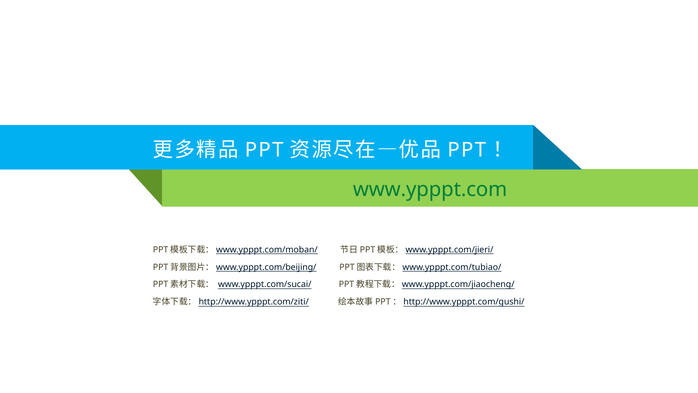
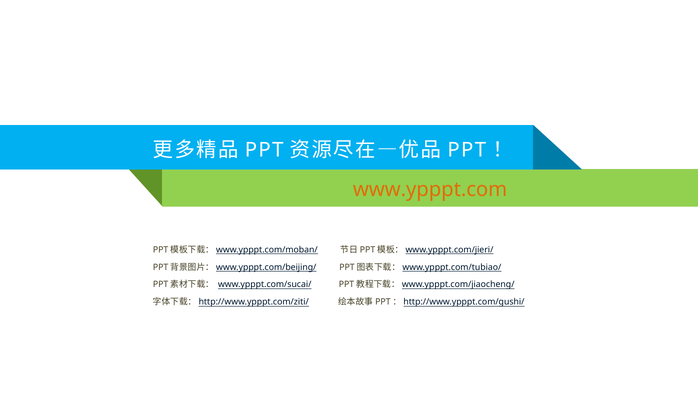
www.ypppt.com colour: green -> orange
